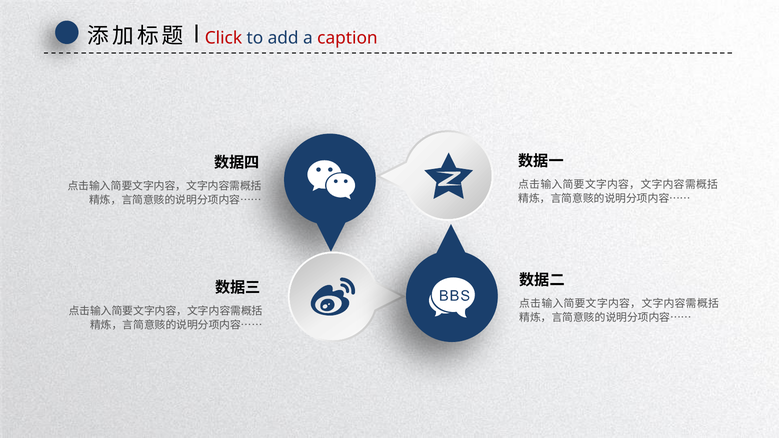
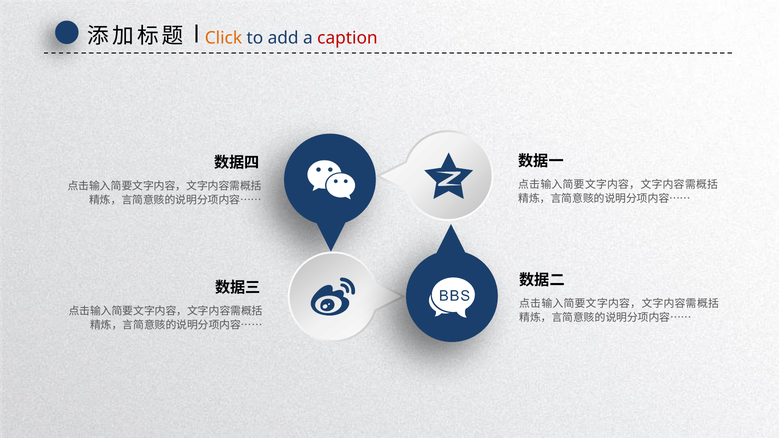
Click colour: red -> orange
